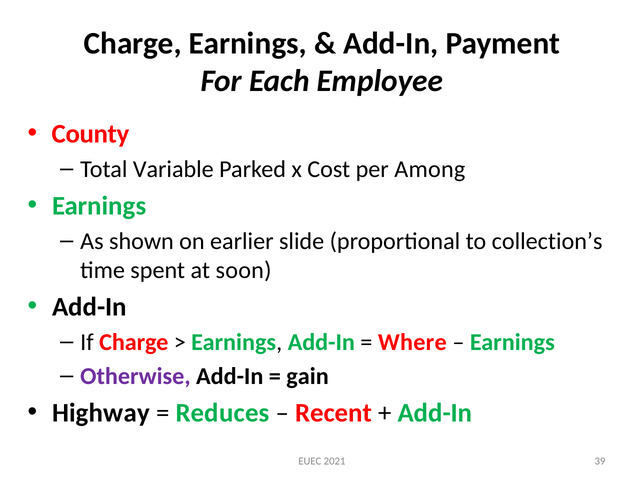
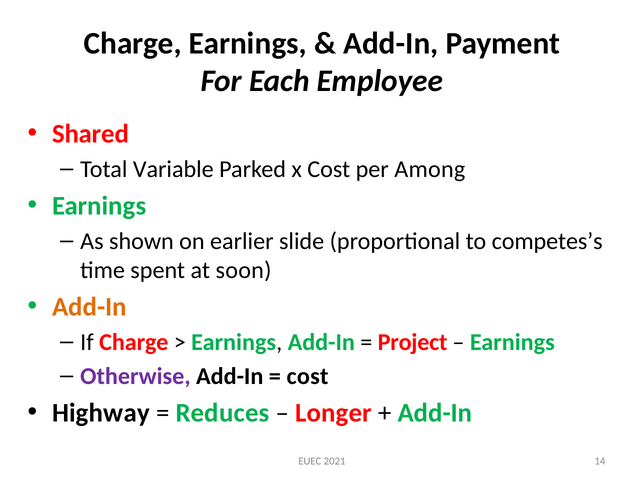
County: County -> Shared
collection’s: collection’s -> competes’s
Add-In at (89, 307) colour: black -> orange
Where: Where -> Project
gain at (308, 376): gain -> cost
Recent: Recent -> Longer
39: 39 -> 14
